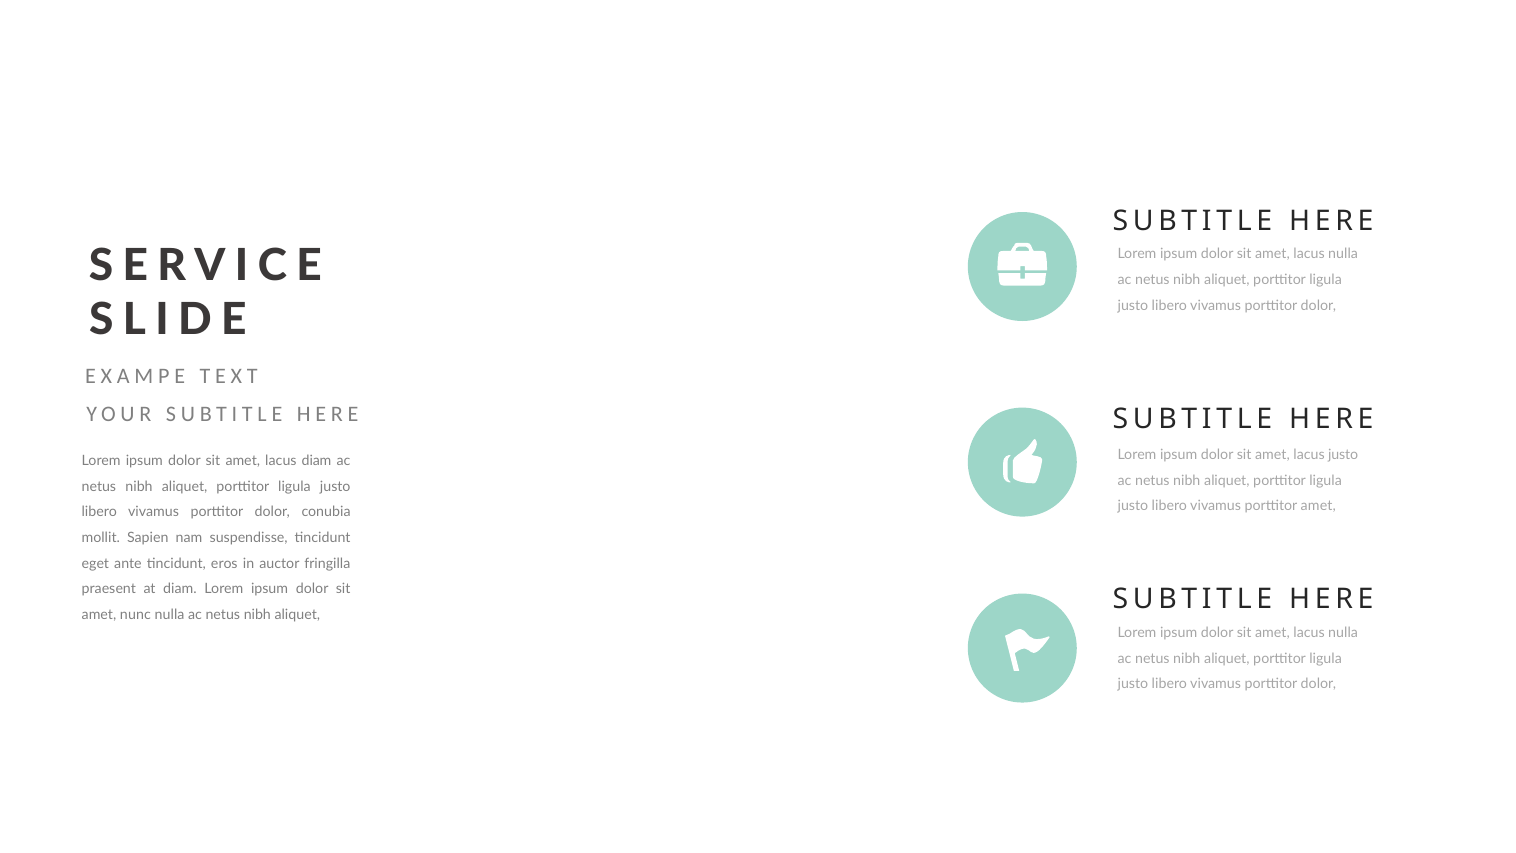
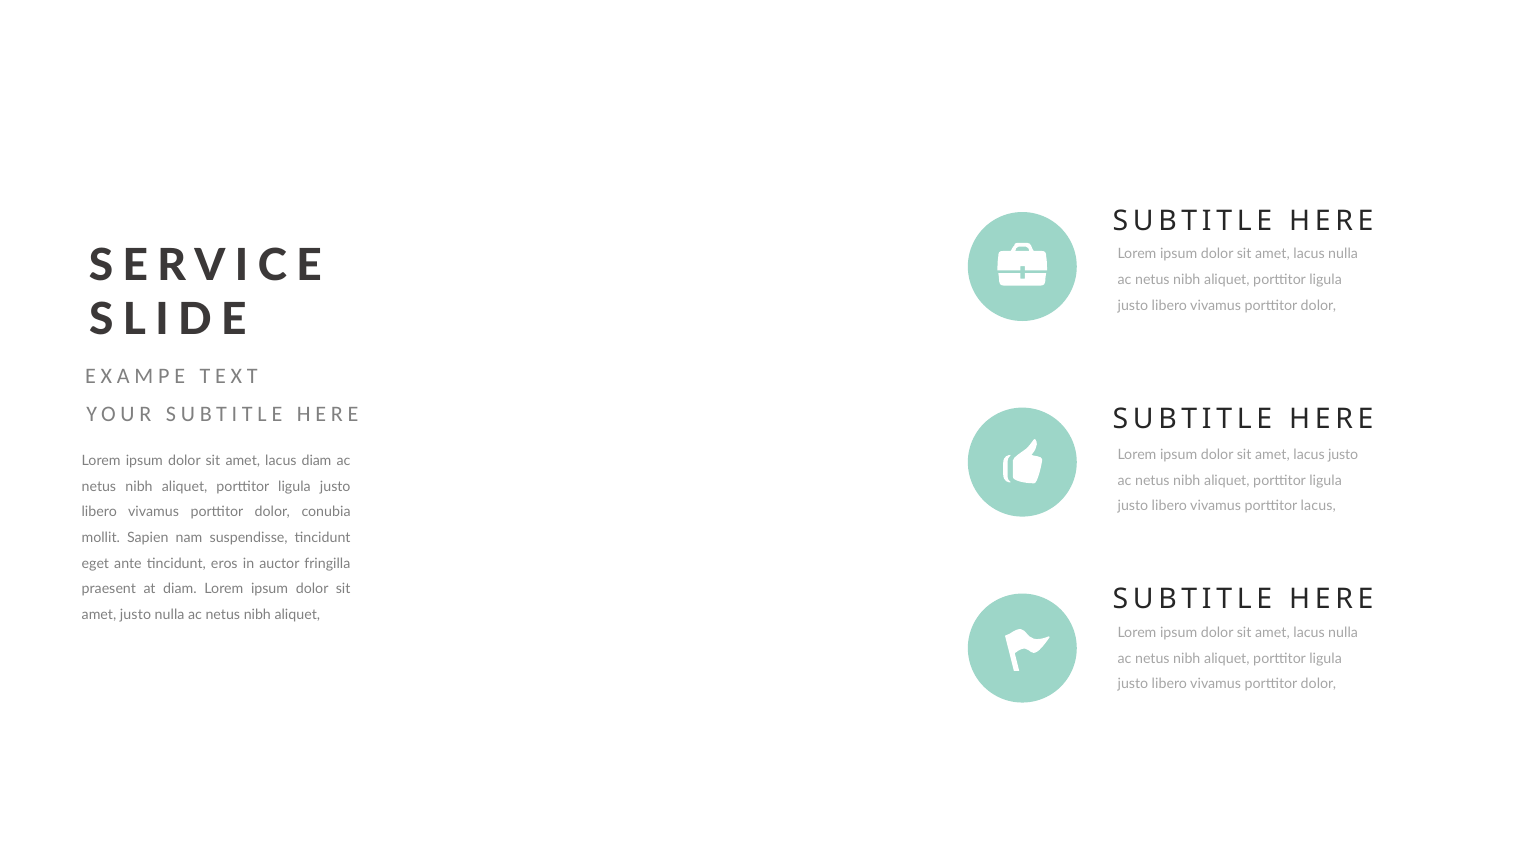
porttitor amet: amet -> lacus
amet nunc: nunc -> justo
